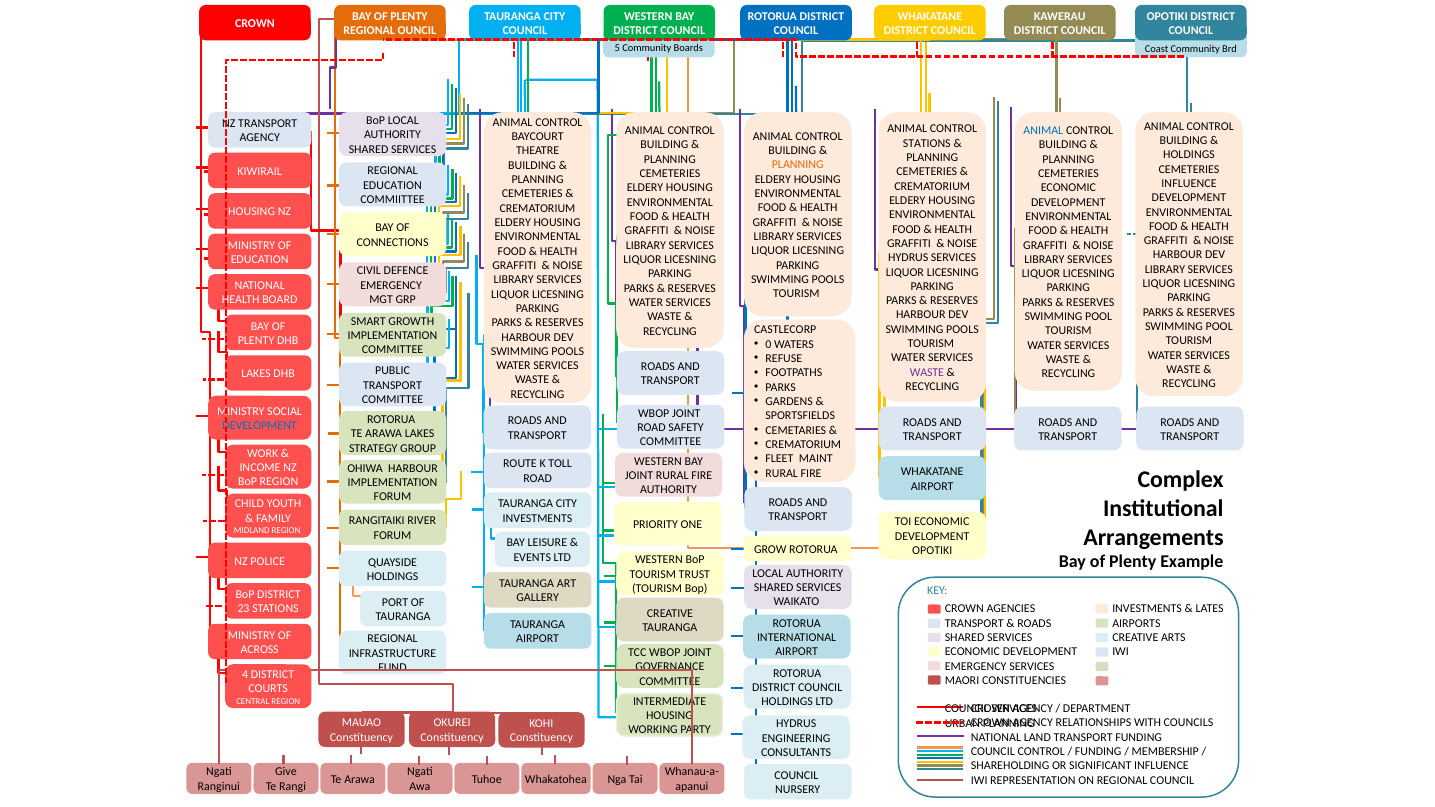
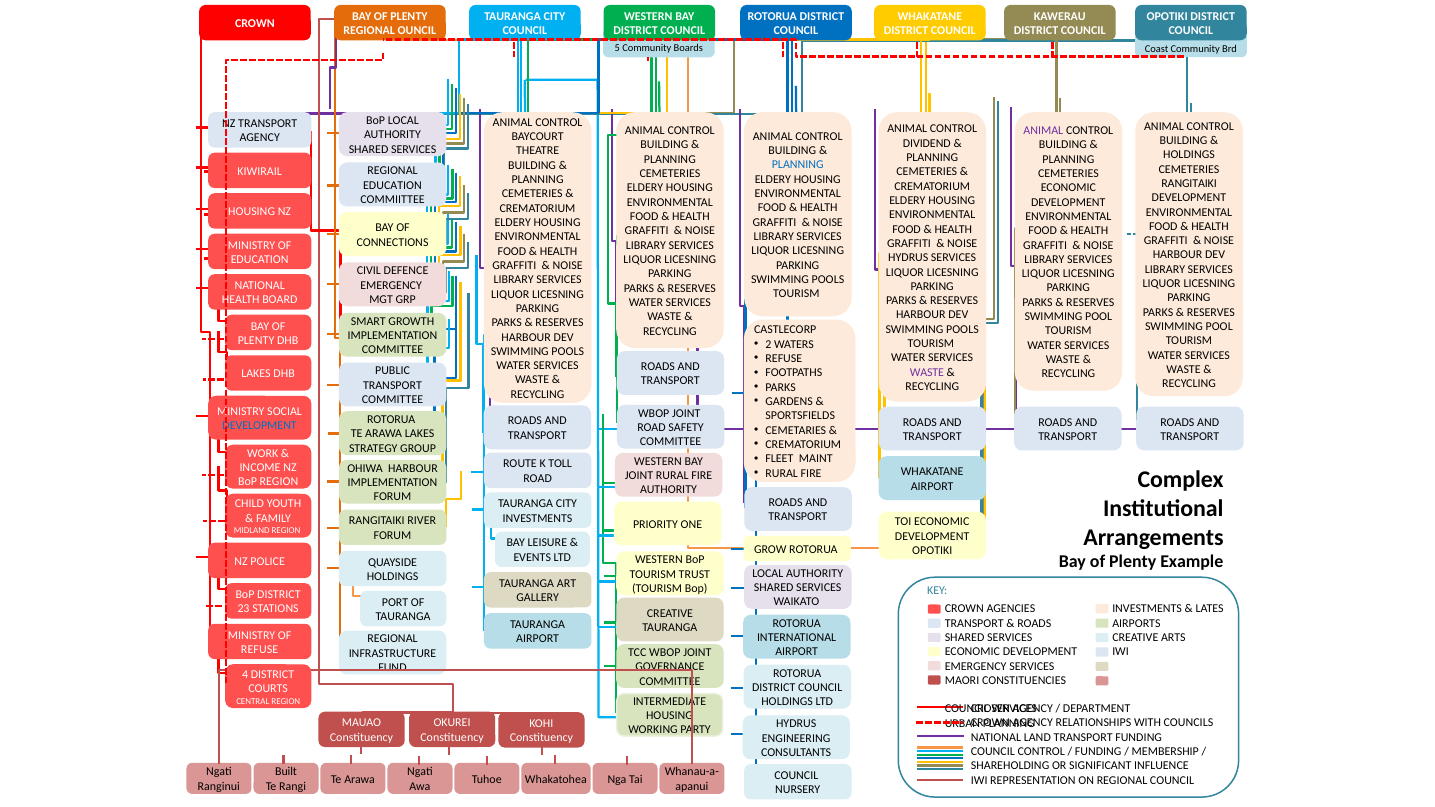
ANIMAL at (1043, 131) colour: blue -> purple
STATIONS at (927, 143): STATIONS -> DIVIDEND
PLANNING at (798, 165) colour: orange -> blue
INFLUENCE at (1189, 183): INFLUENCE -> RANGITAIKI
0: 0 -> 2
ACROSS at (260, 650): ACROSS -> REFUSE
Give: Give -> Built
